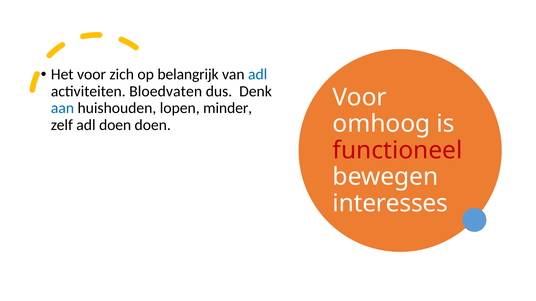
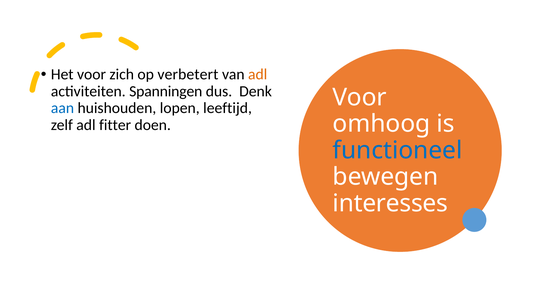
belangrijk: belangrijk -> verbetert
adl at (258, 75) colour: blue -> orange
Bloedvaten: Bloedvaten -> Spanningen
minder: minder -> leeftijd
adl doen: doen -> fitter
functioneel colour: red -> blue
